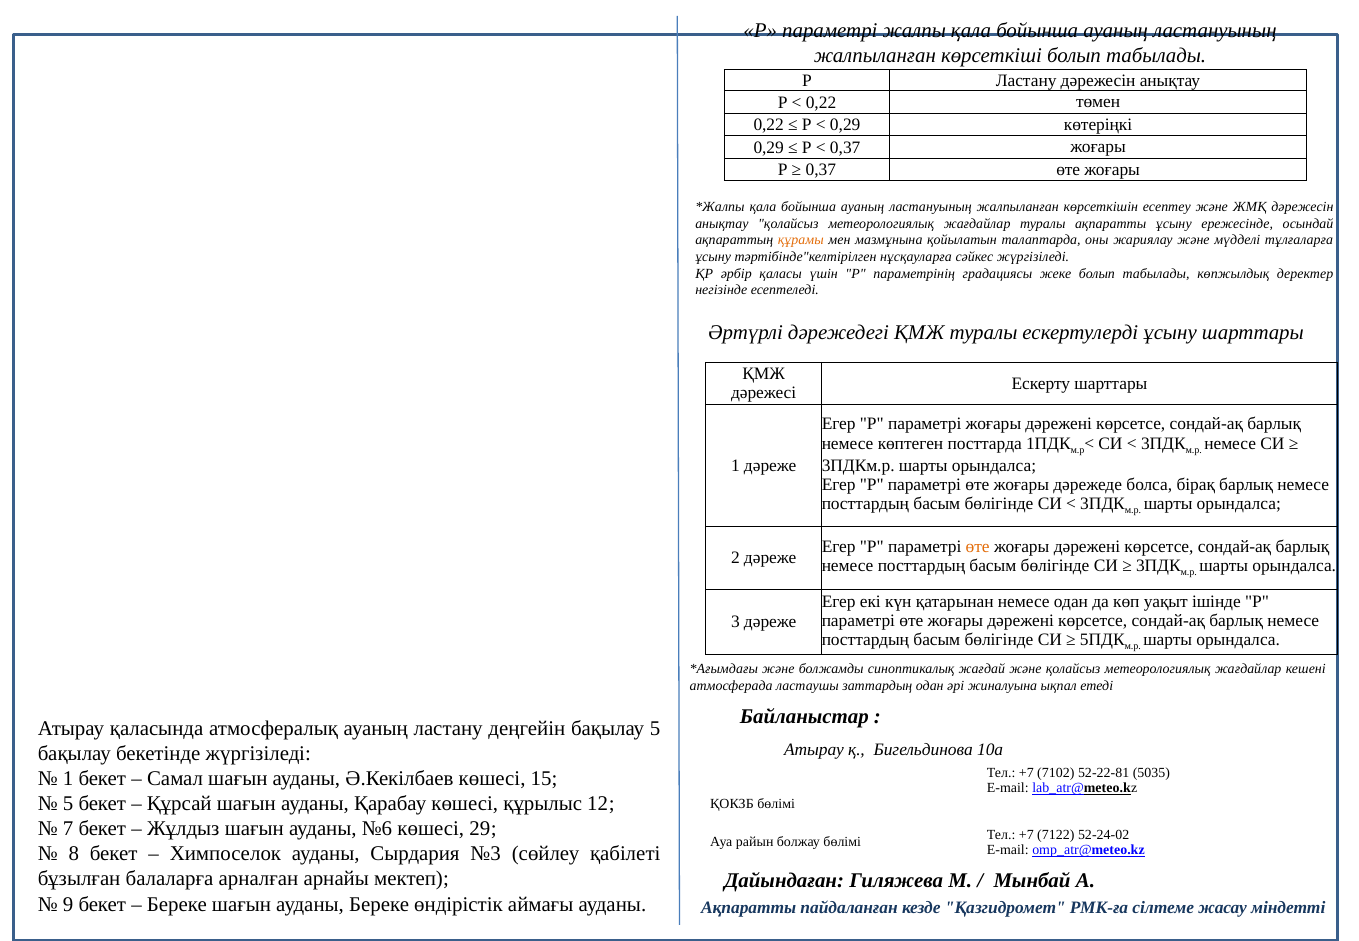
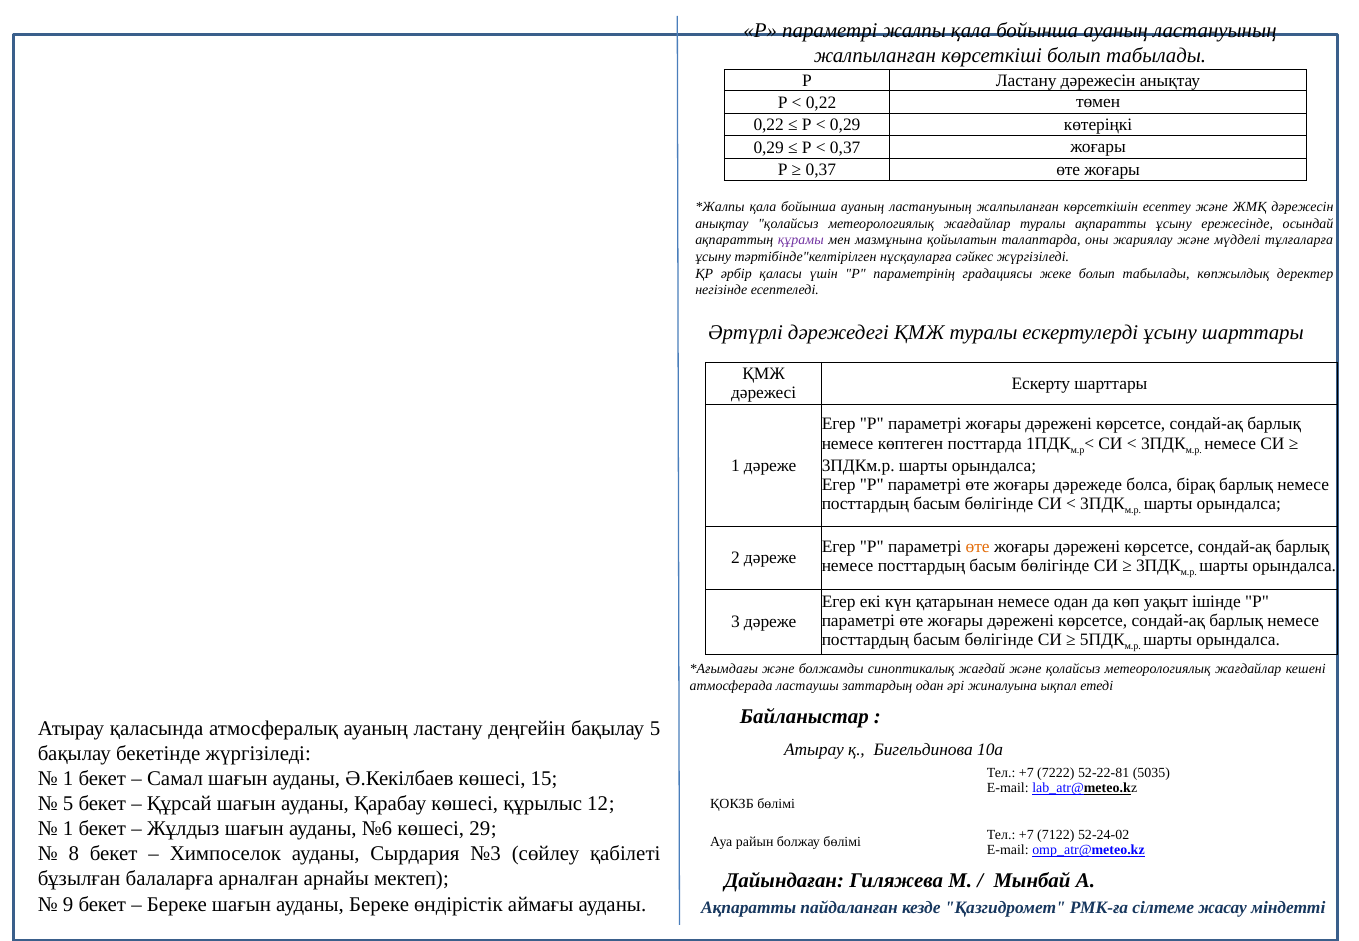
құрамы colour: orange -> purple
7102: 7102 -> 7222
7 at (68, 829): 7 -> 1
